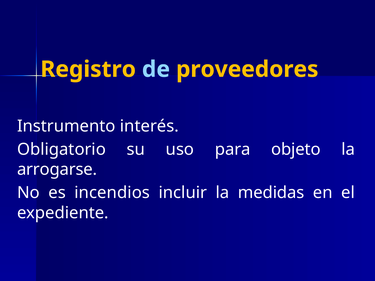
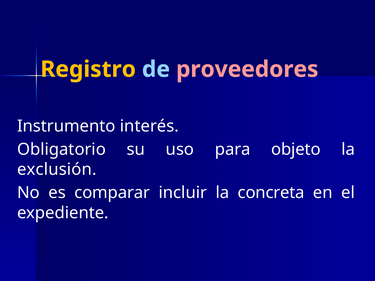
proveedores colour: yellow -> pink
arrogarse: arrogarse -> exclusión
incendios: incendios -> comparar
medidas: medidas -> concreta
